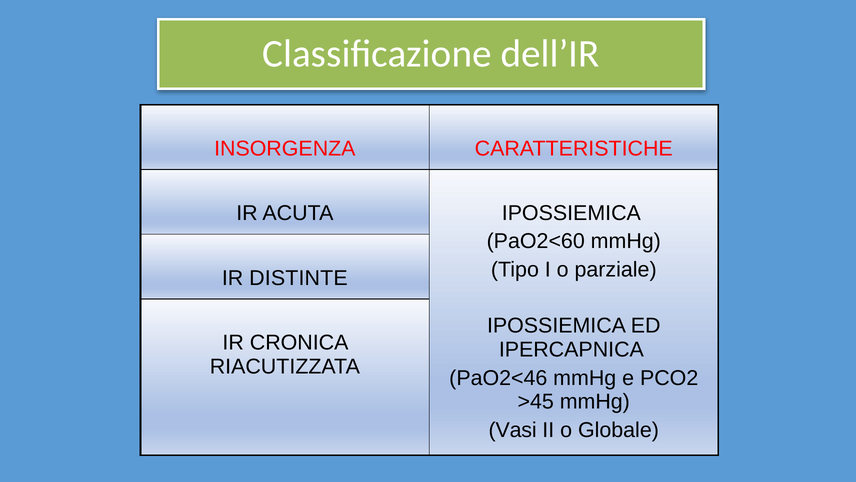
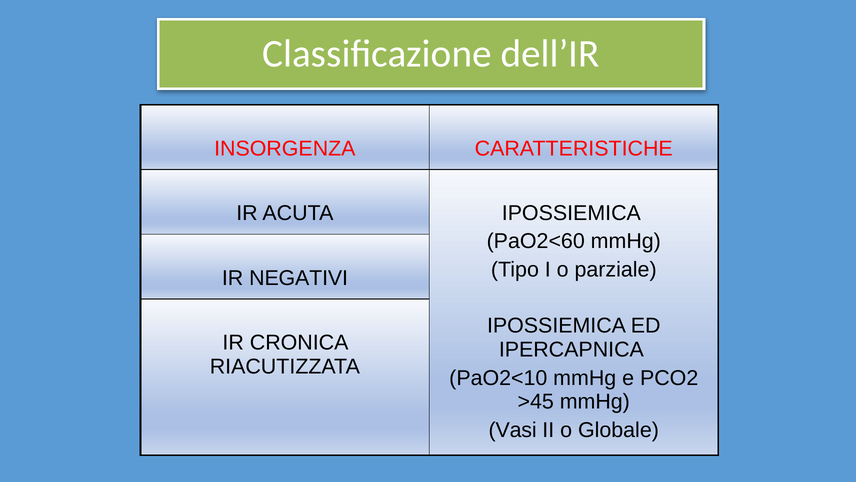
DISTINTE: DISTINTE -> NEGATIVI
PaO2<46: PaO2<46 -> PaO2<10
